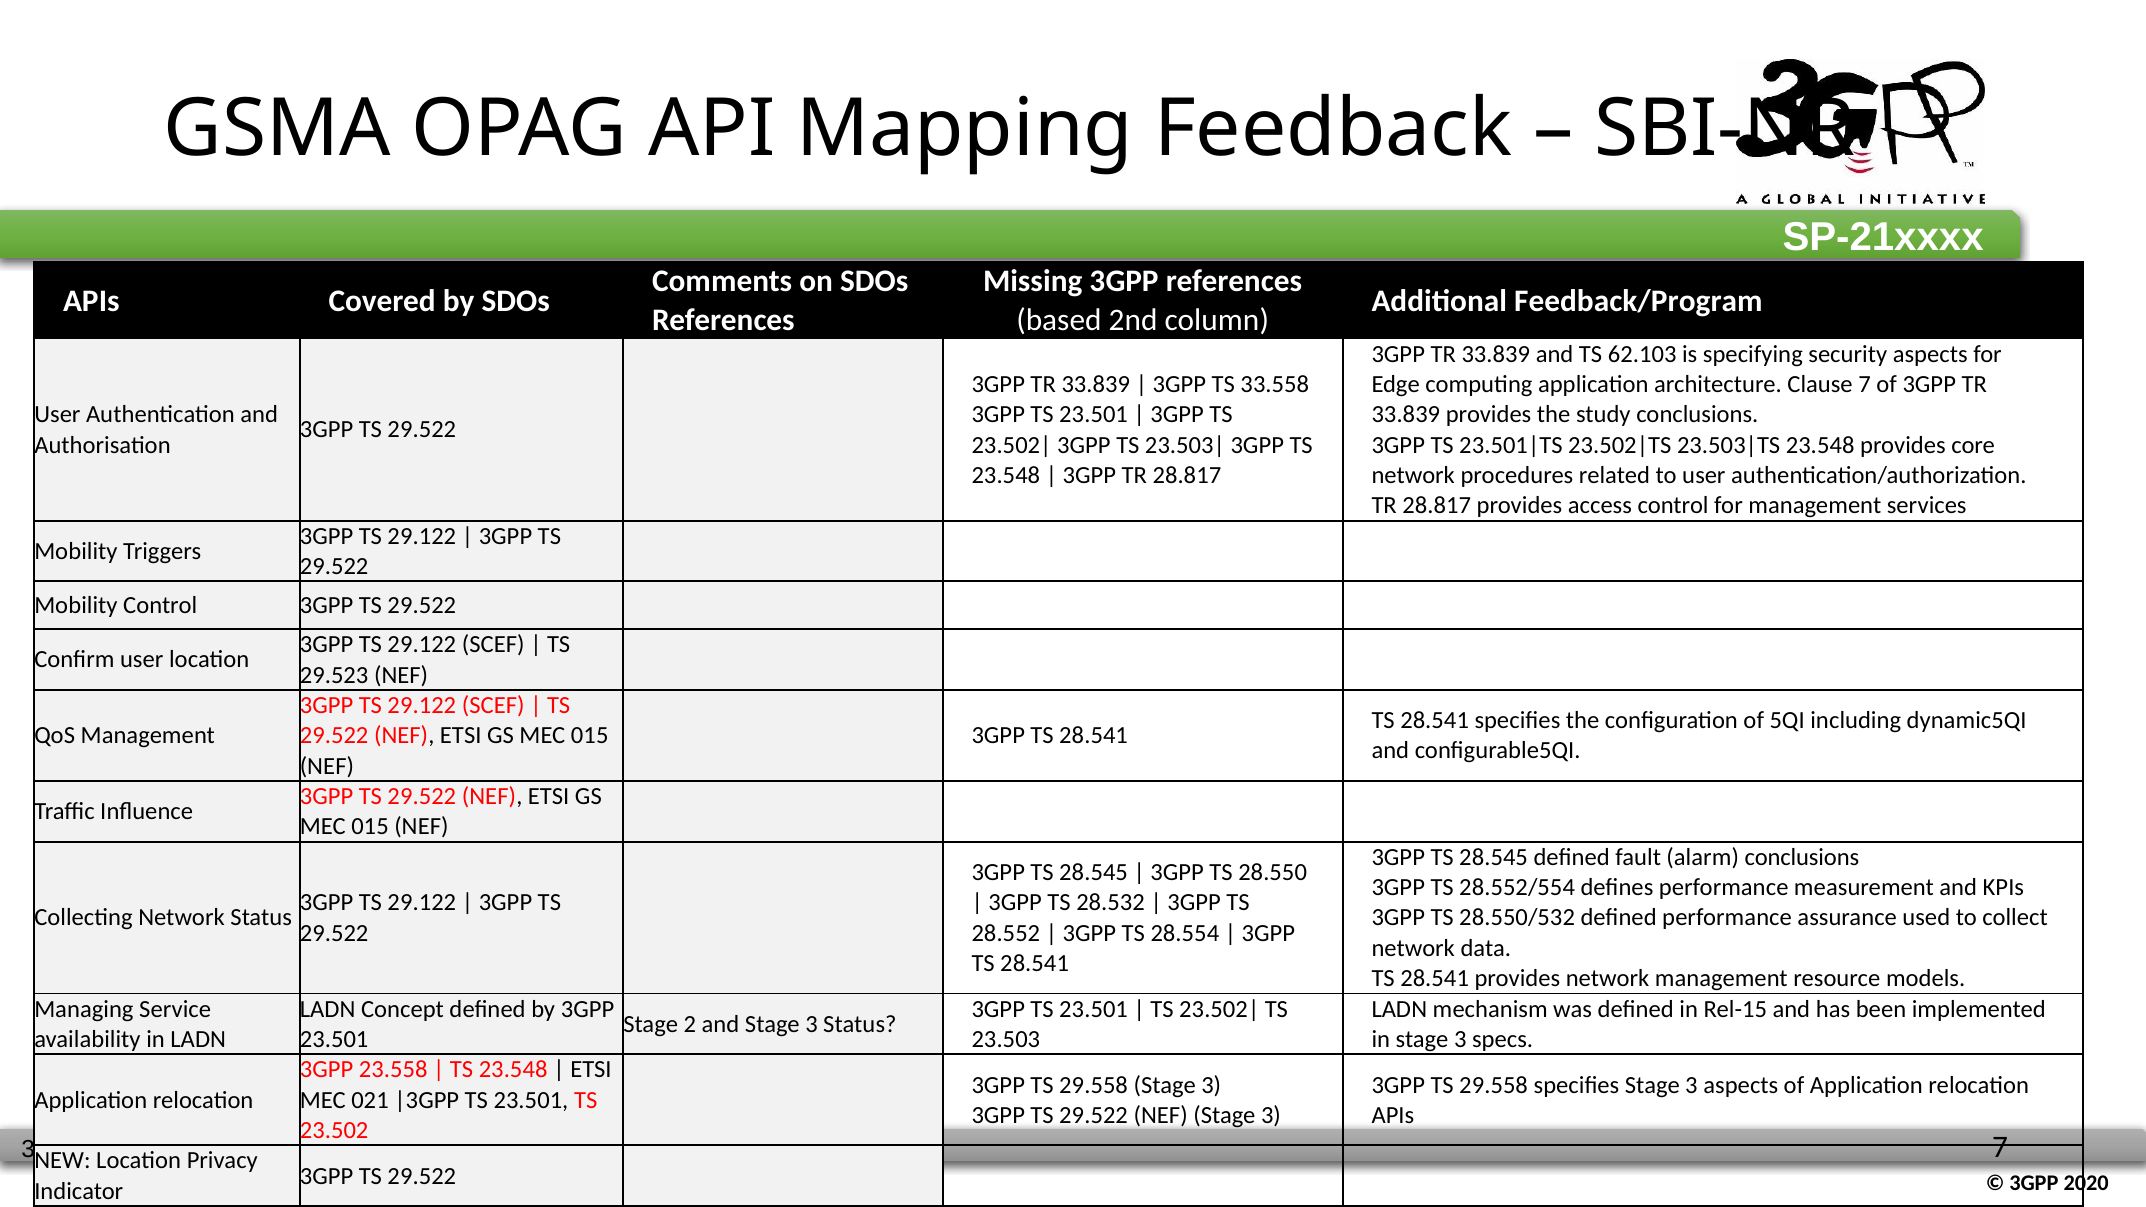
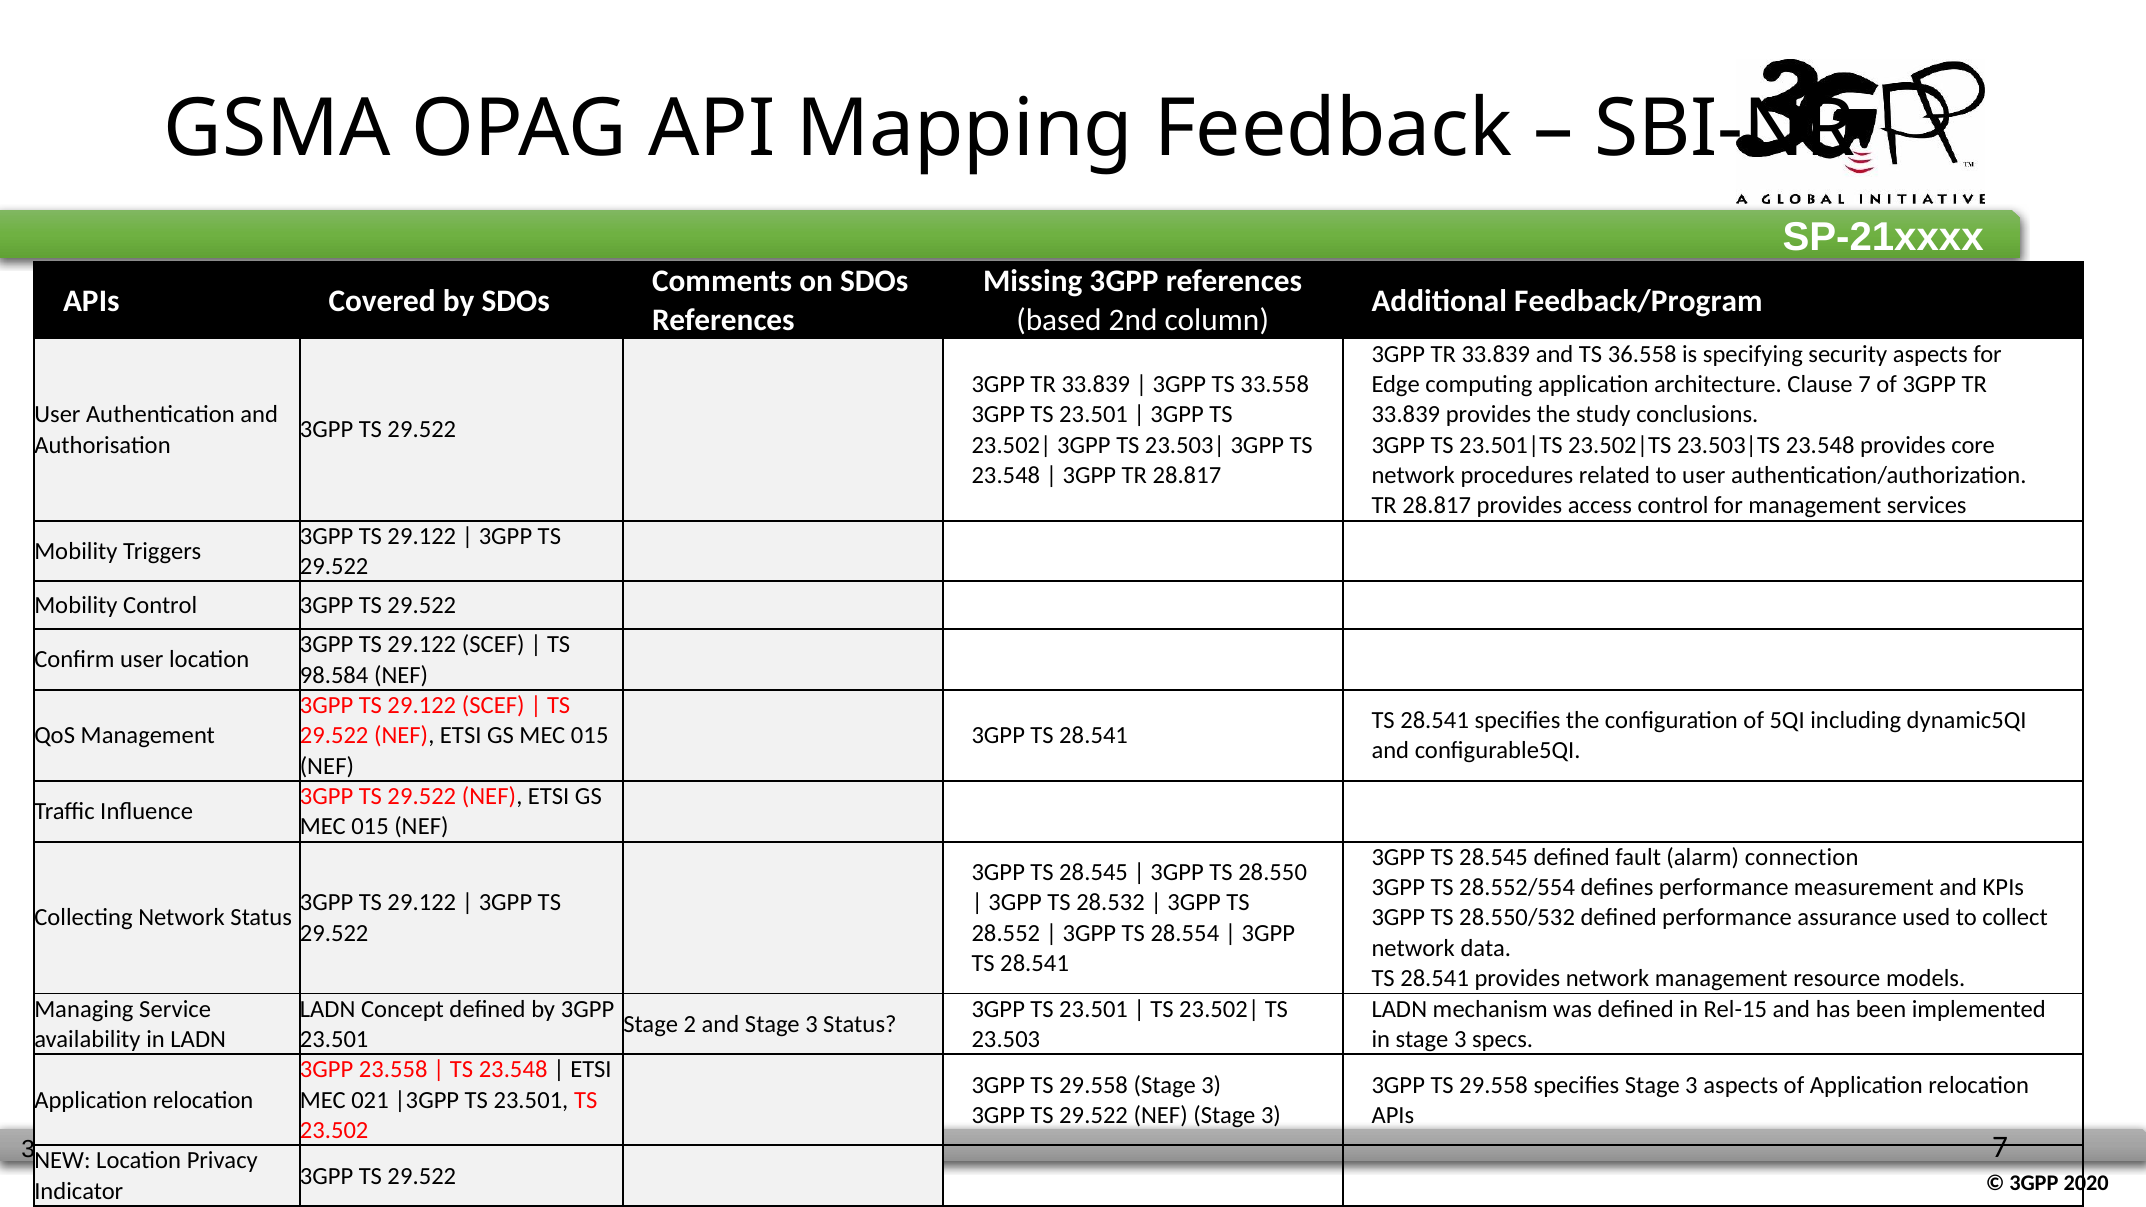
62.103: 62.103 -> 36.558
29.523: 29.523 -> 98.584
alarm conclusions: conclusions -> connection
